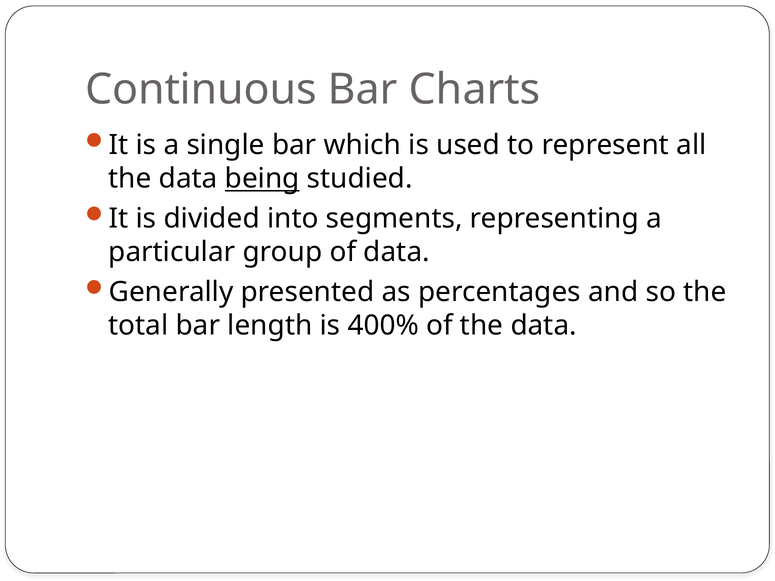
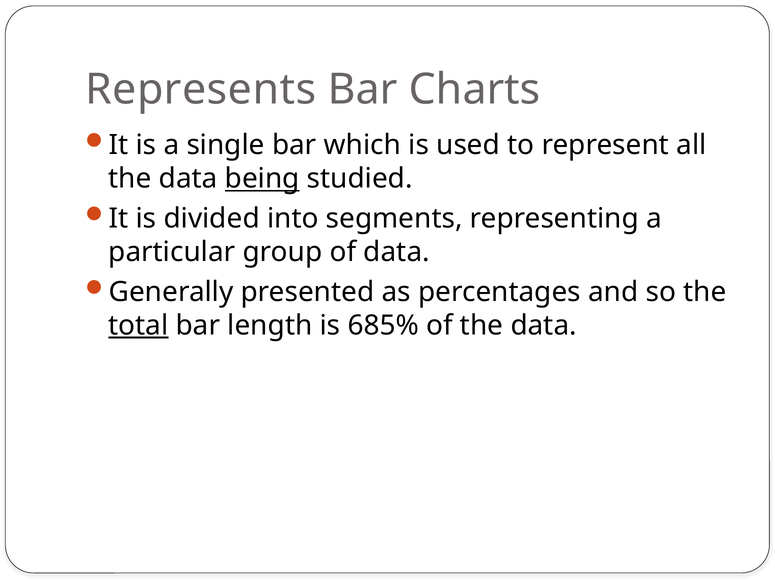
Continuous: Continuous -> Represents
total underline: none -> present
400%: 400% -> 685%
